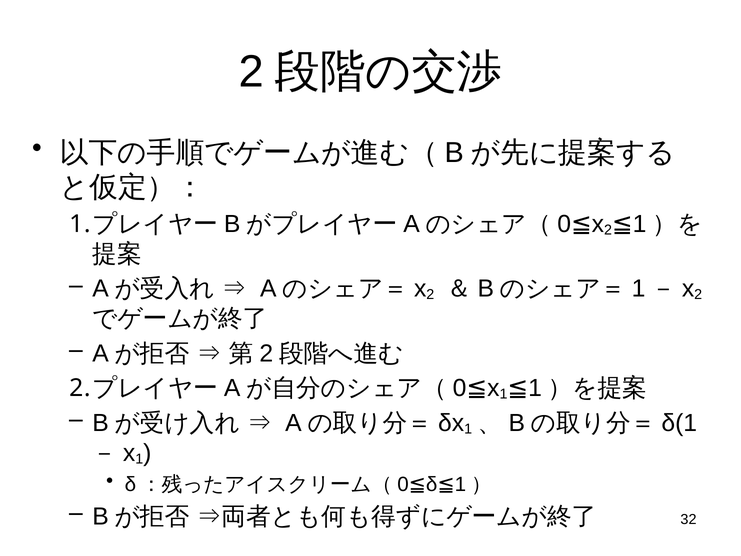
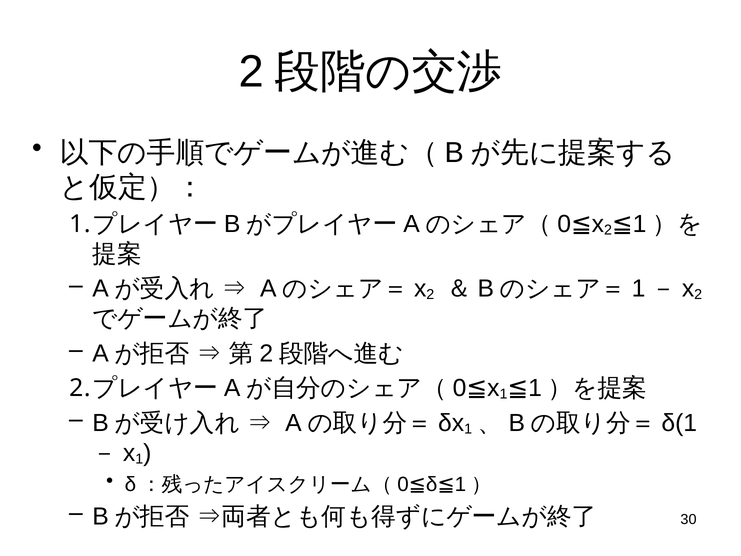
32: 32 -> 30
